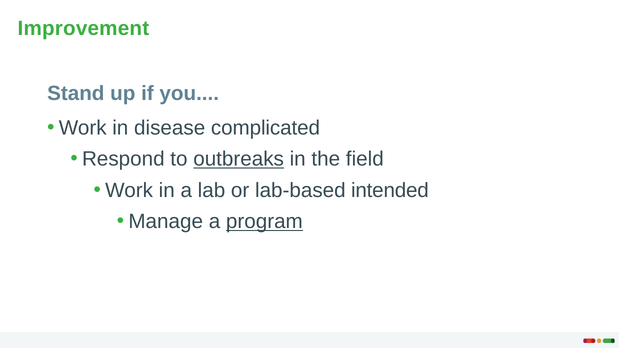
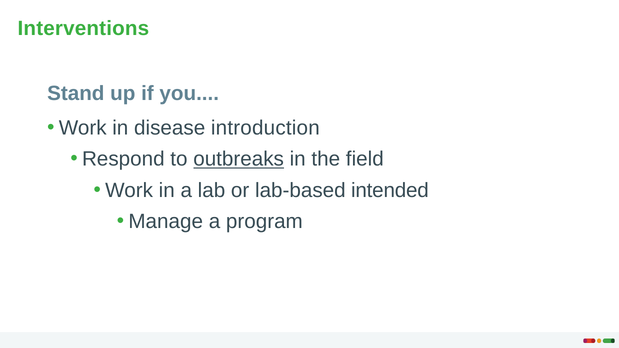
Improvement: Improvement -> Interventions
complicated: complicated -> introduction
program underline: present -> none
